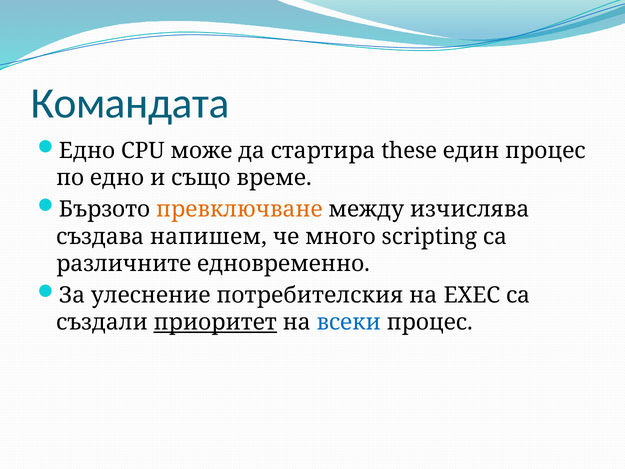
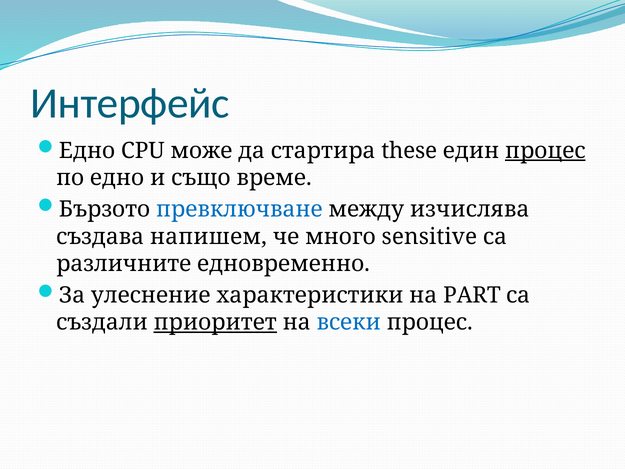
Командата: Командата -> Интерфейс
процес at (545, 151) underline: none -> present
превключване colour: orange -> blue
scripting: scripting -> sensitive
потребителския: потребителския -> характеристики
EXEC: EXEC -> PART
